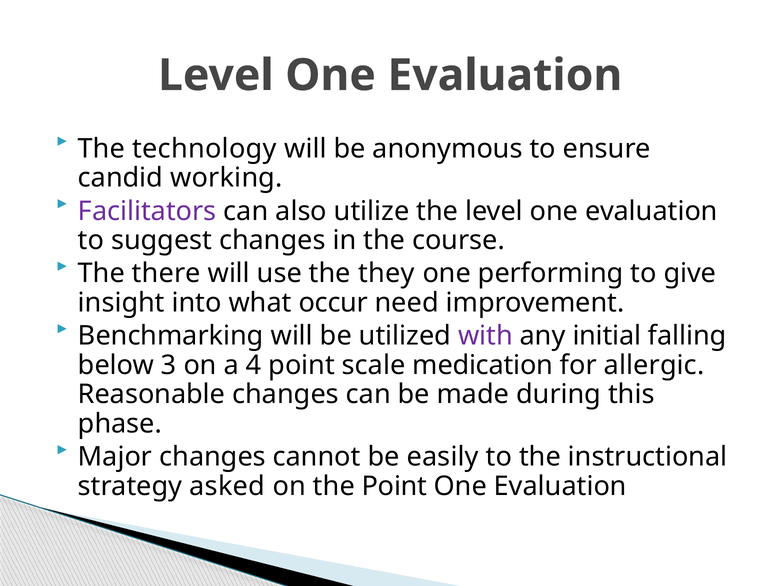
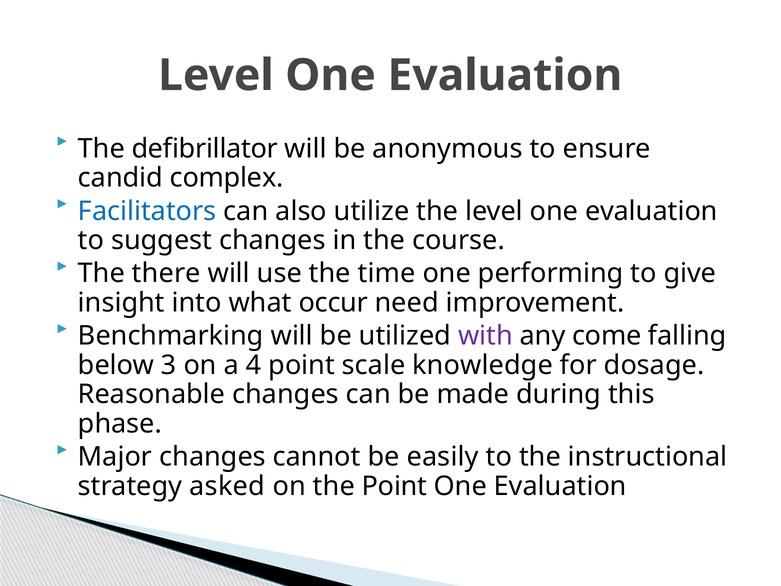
technology: technology -> defibrillator
working: working -> complex
Facilitators colour: purple -> blue
they: they -> time
initial: initial -> come
medication: medication -> knowledge
allergic: allergic -> dosage
